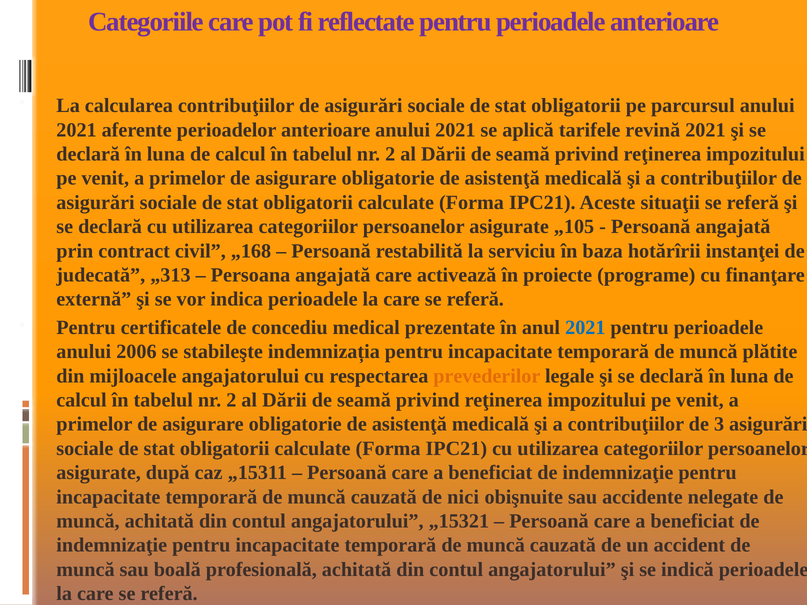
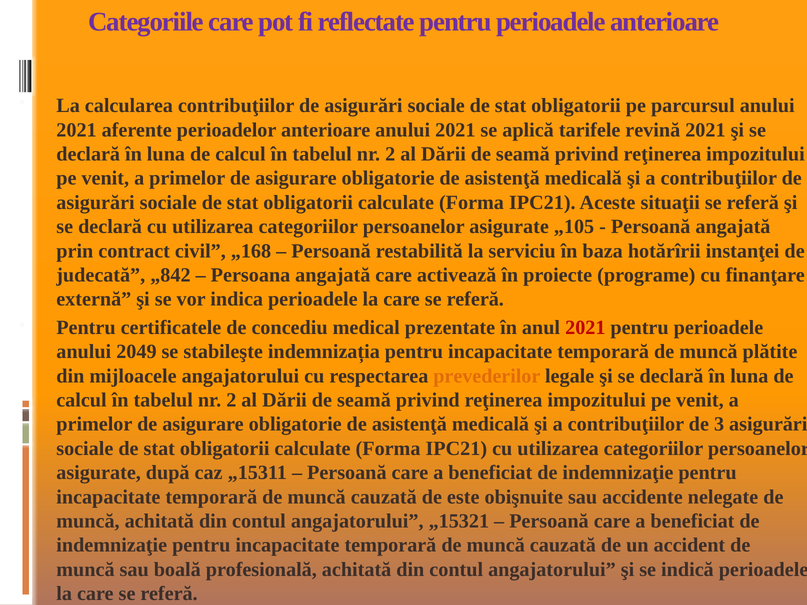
„313: „313 -> „842
2021 at (585, 328) colour: blue -> red
2006: 2006 -> 2049
nici: nici -> este
